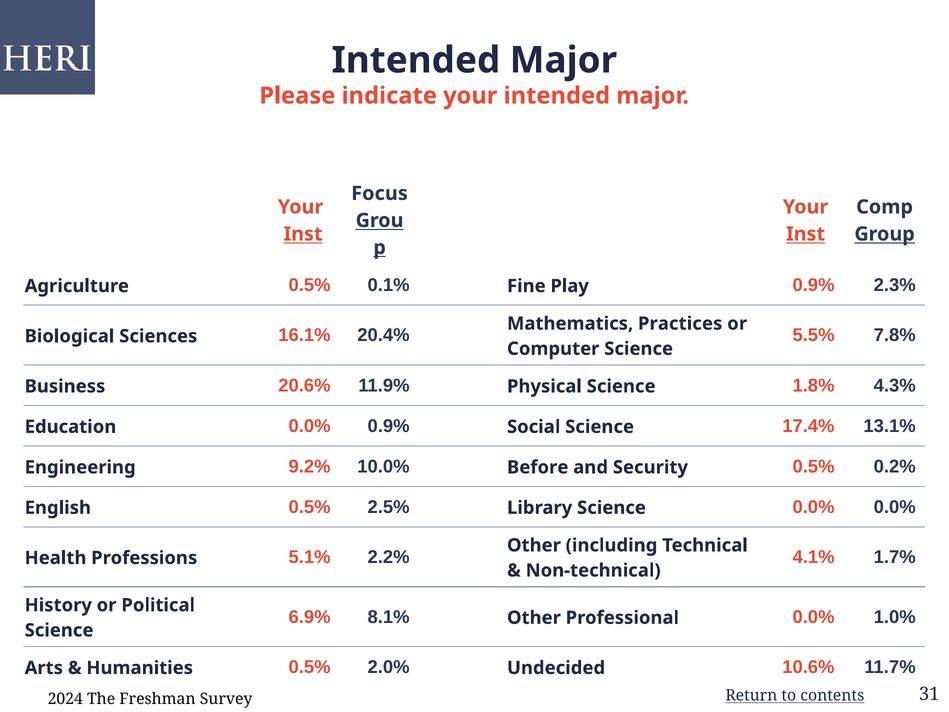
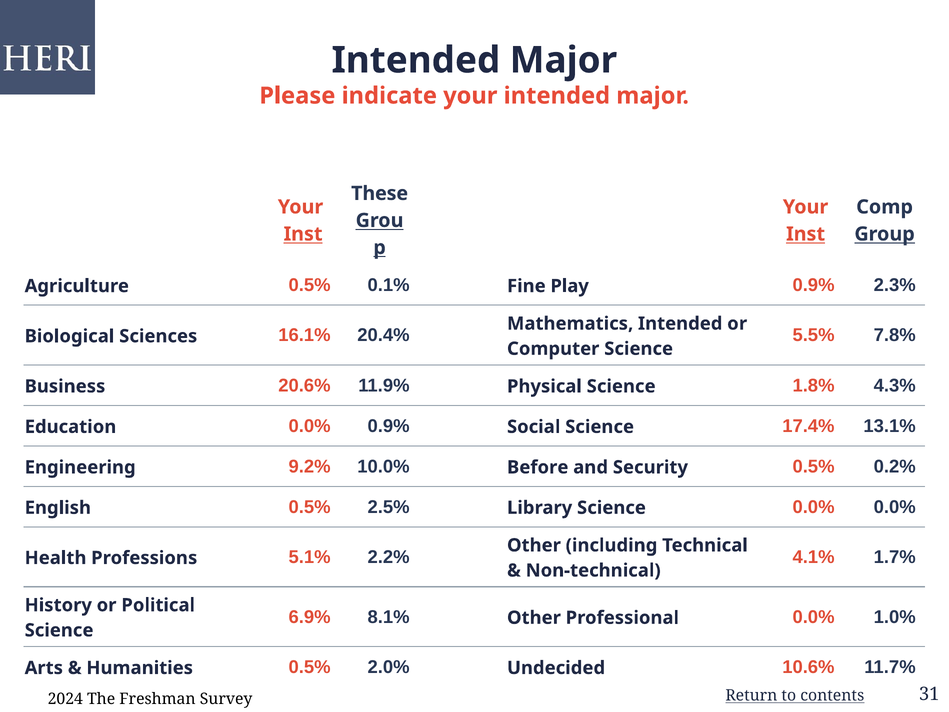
Focus: Focus -> These
Mathematics Practices: Practices -> Intended
